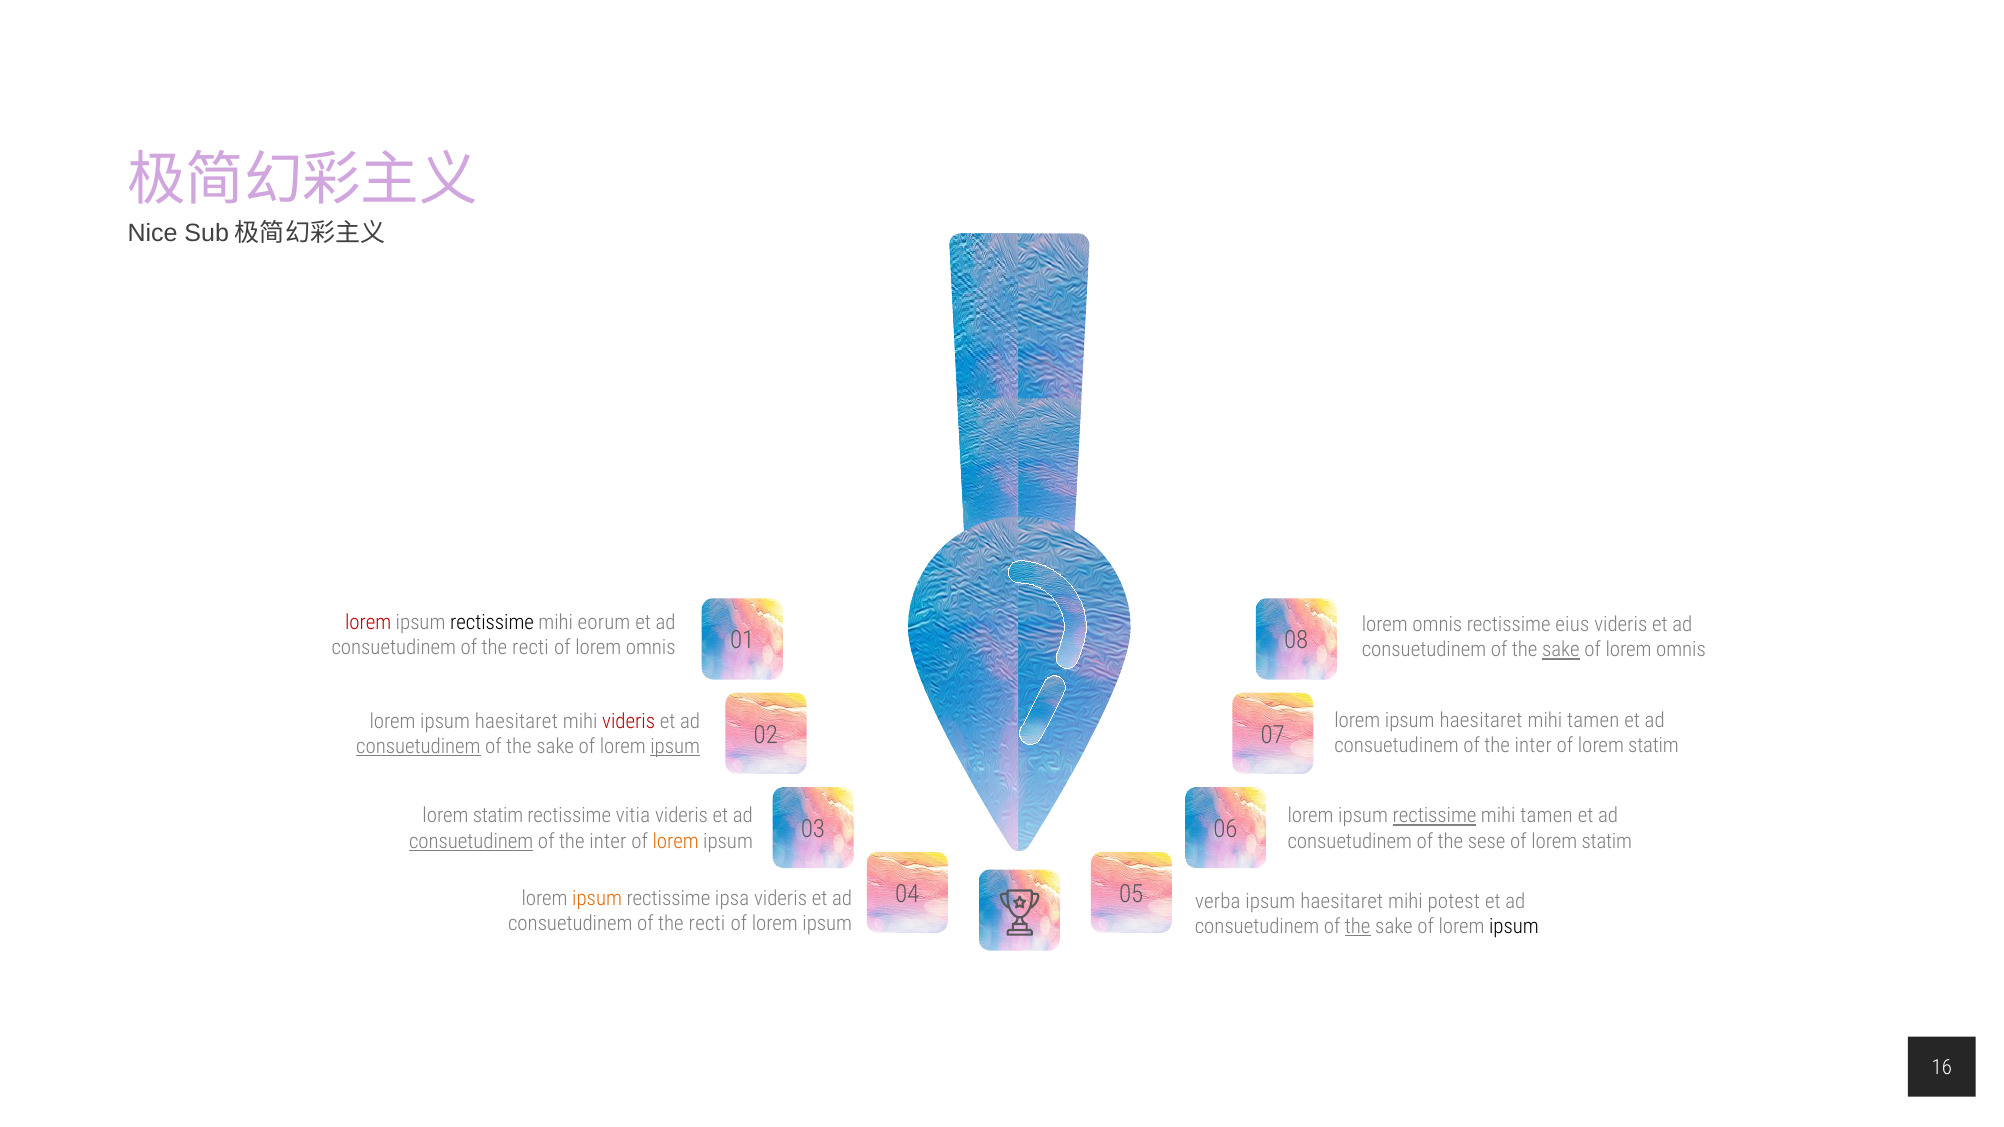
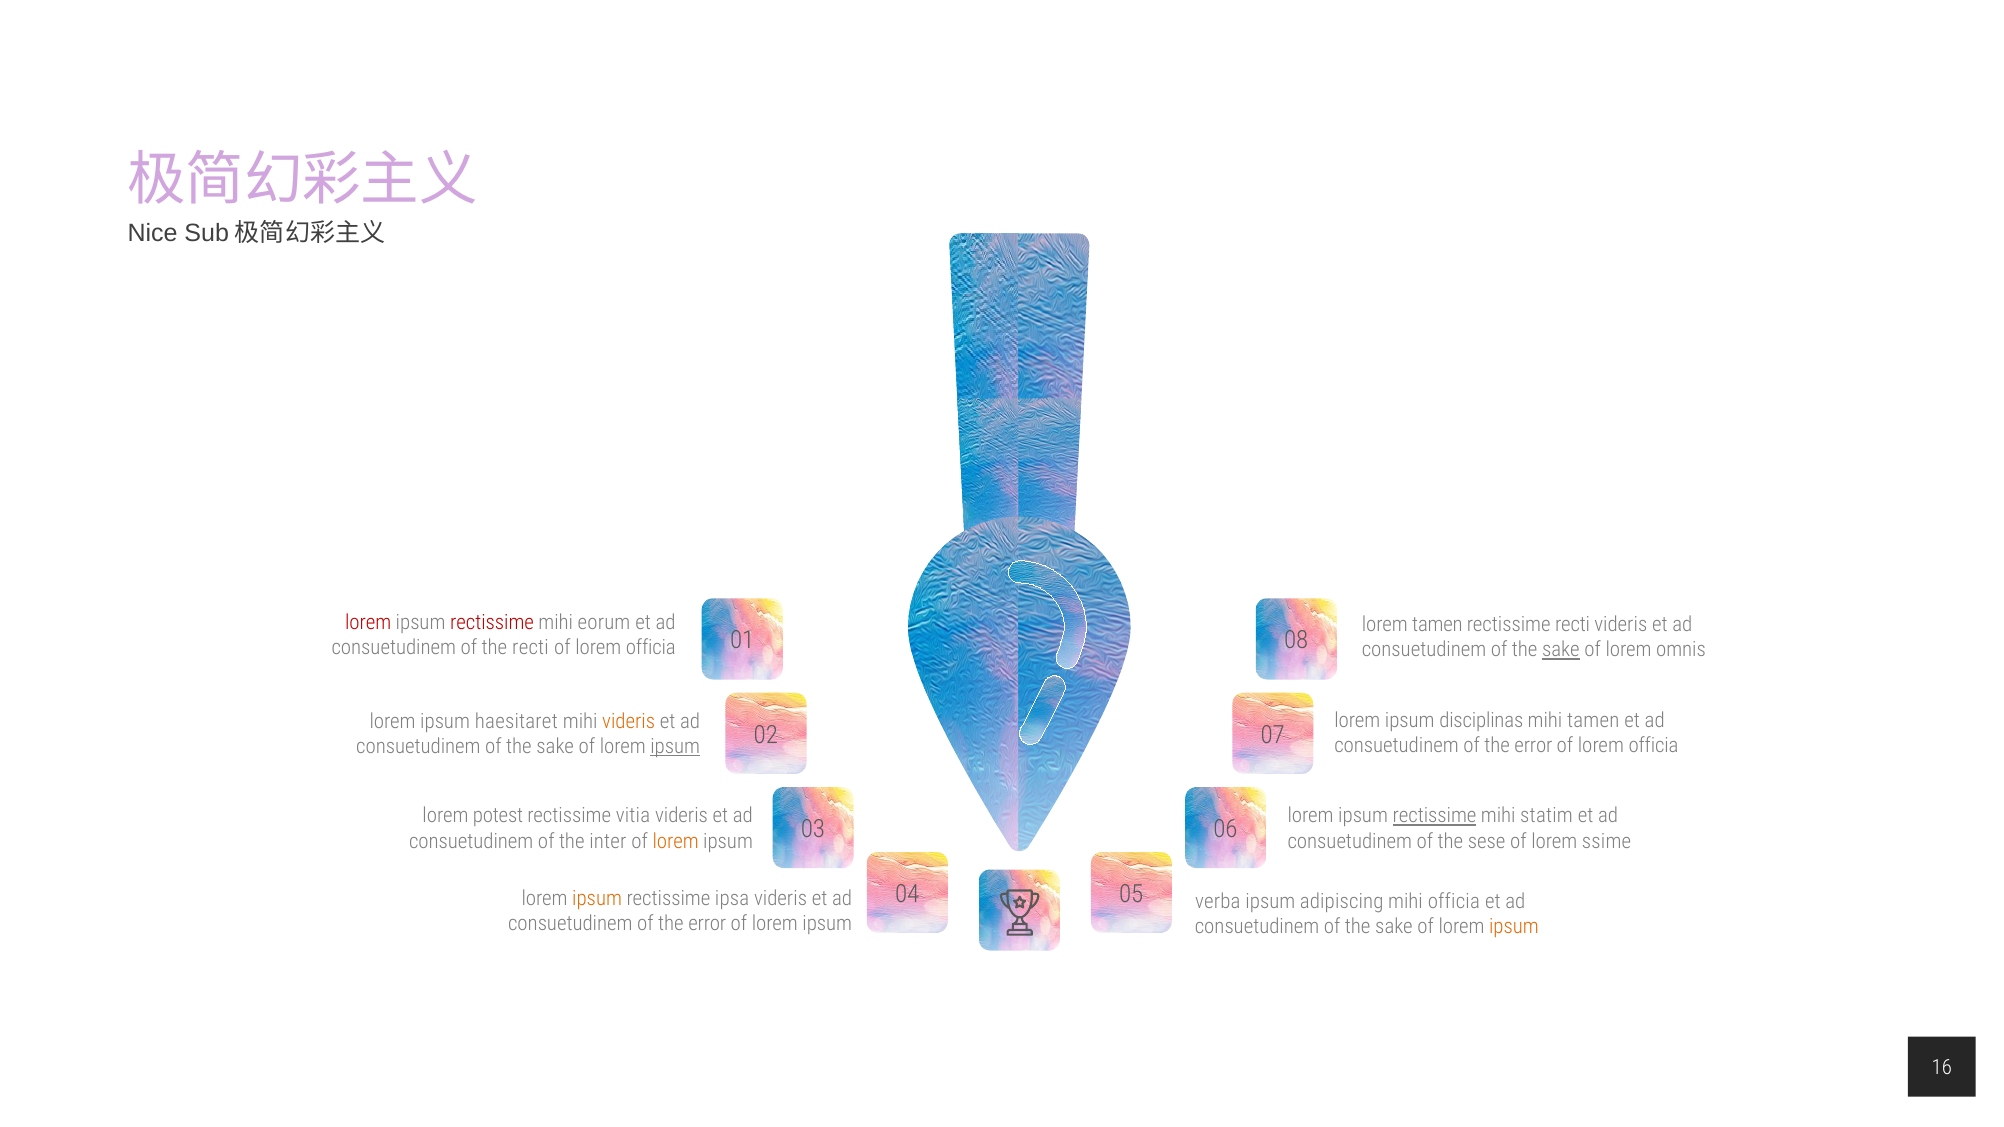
rectissime at (492, 623) colour: black -> red
omnis at (1437, 625): omnis -> tamen
rectissime eius: eius -> recti
omnis at (651, 648): omnis -> officia
haesitaret at (1481, 721): haesitaret -> disciplinas
videris at (629, 722) colour: red -> orange
inter at (1533, 746): inter -> error
statim at (1654, 746): statim -> officia
consuetudinem at (418, 747) underline: present -> none
statim at (498, 816): statim -> potest
tamen at (1547, 816): tamen -> statim
consuetudinem at (471, 841) underline: present -> none
statim at (1607, 841): statim -> ssime
haesitaret at (1342, 902): haesitaret -> adipiscing
mihi potest: potest -> officia
recti at (707, 924): recti -> error
the at (1358, 927) underline: present -> none
ipsum at (1514, 927) colour: black -> orange
